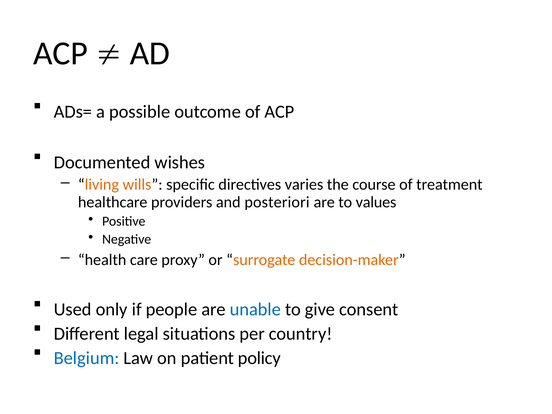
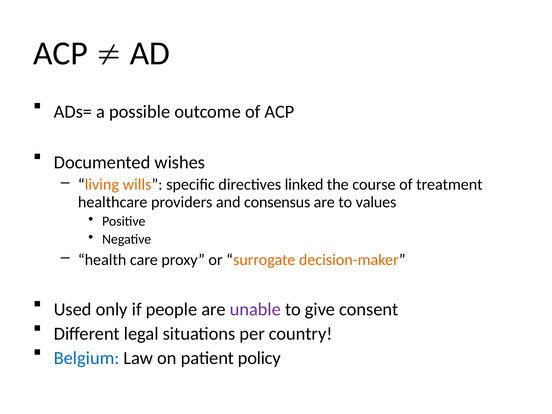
varies: varies -> linked
posteriori: posteriori -> consensus
unable colour: blue -> purple
